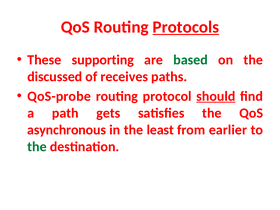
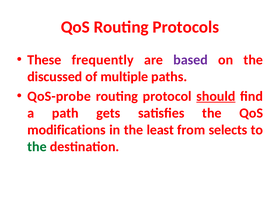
Protocols underline: present -> none
supporting: supporting -> frequently
based colour: green -> purple
receives: receives -> multiple
asynchronous: asynchronous -> modifications
earlier: earlier -> selects
